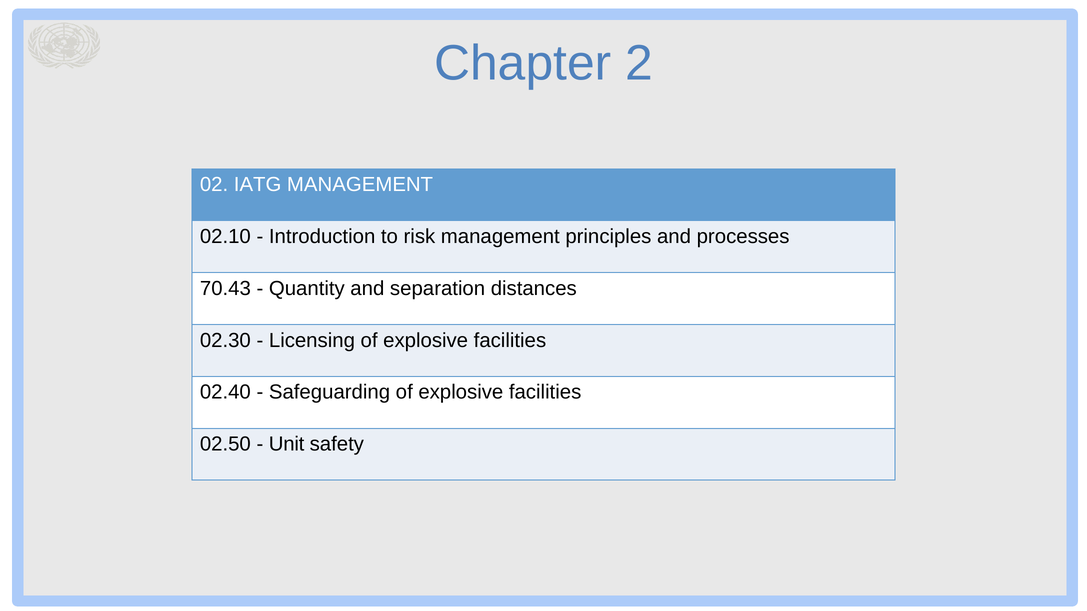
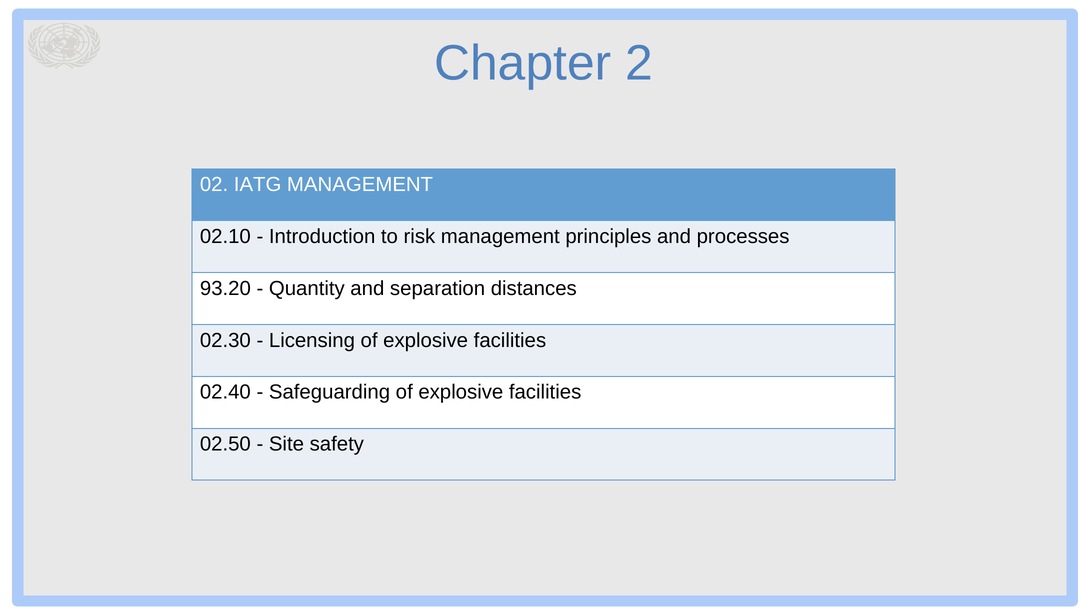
70.43: 70.43 -> 93.20
Unit: Unit -> Site
